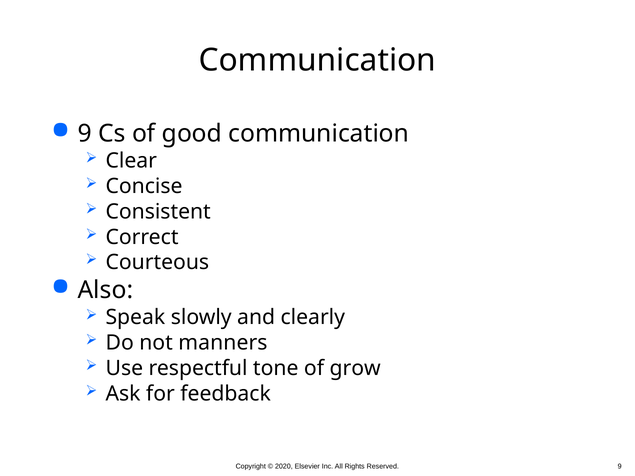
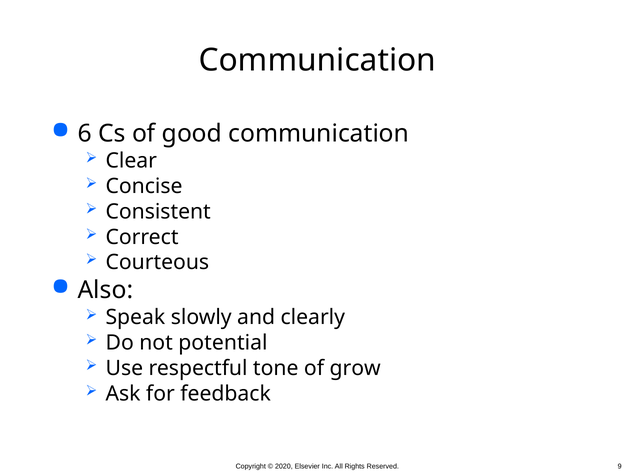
9 at (85, 134): 9 -> 6
manners: manners -> potential
